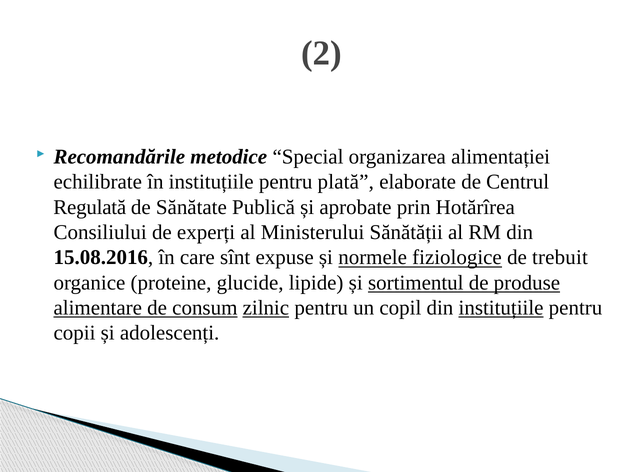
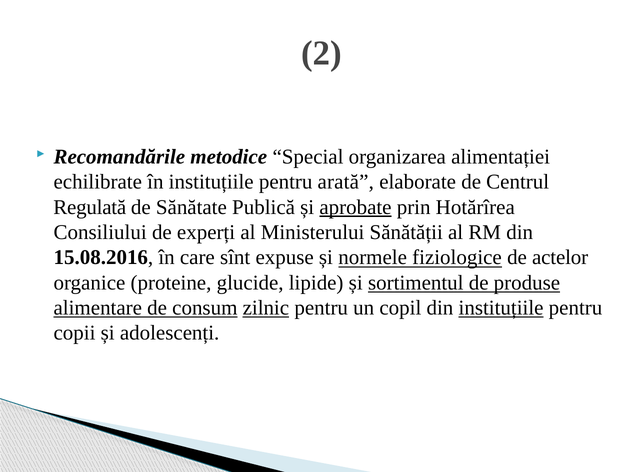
plată: plată -> arată
aprobate underline: none -> present
trebuit: trebuit -> actelor
